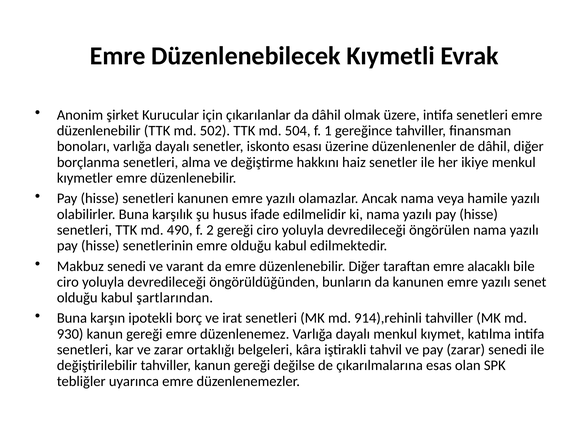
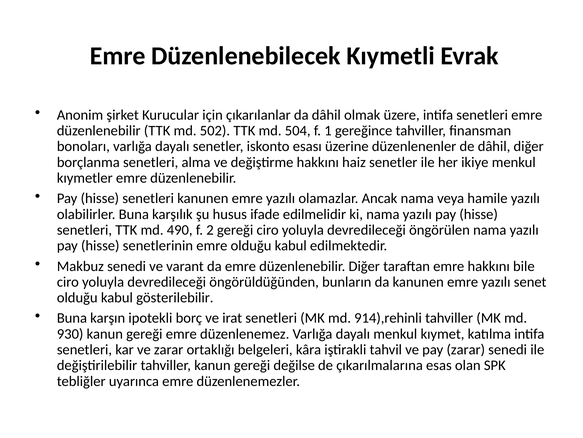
emre alacaklı: alacaklı -> hakkını
şartlarından: şartlarından -> gösterilebilir
